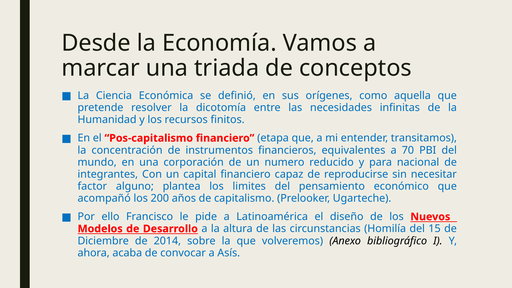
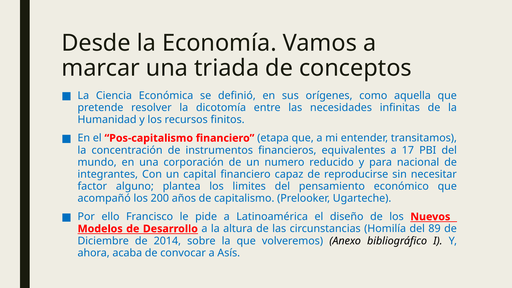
70: 70 -> 17
15: 15 -> 89
